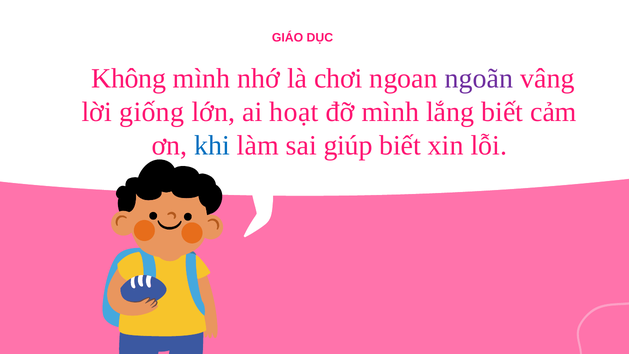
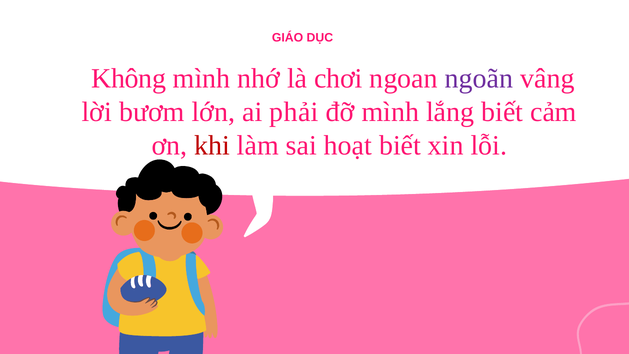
giống: giống -> bươm
hoạt: hoạt -> phải
khi colour: blue -> red
giúp: giúp -> hoạt
